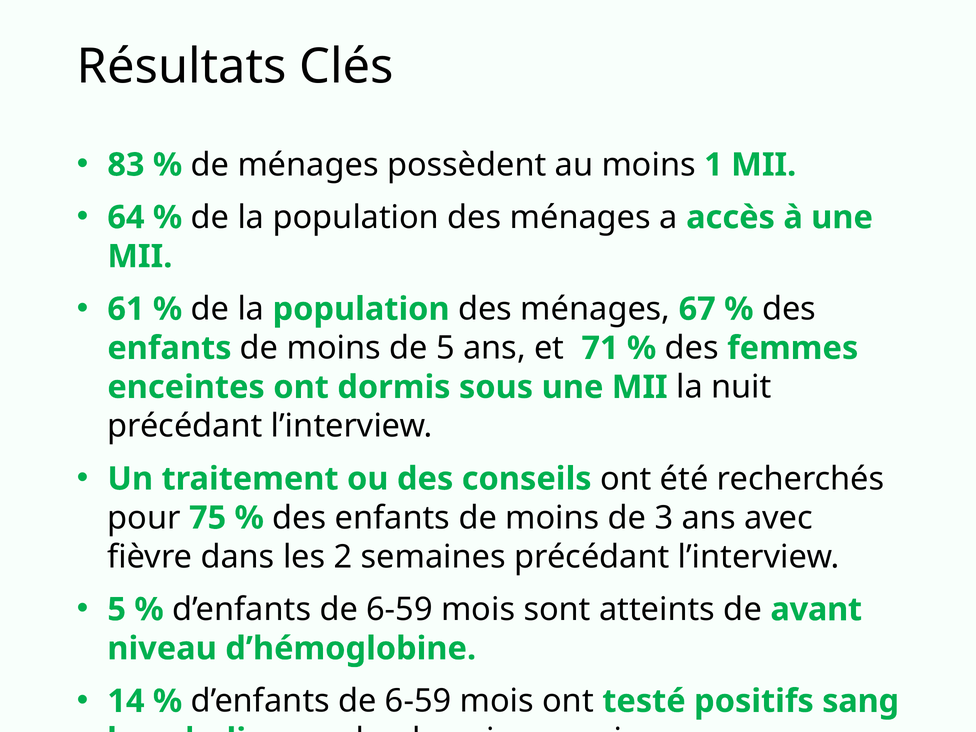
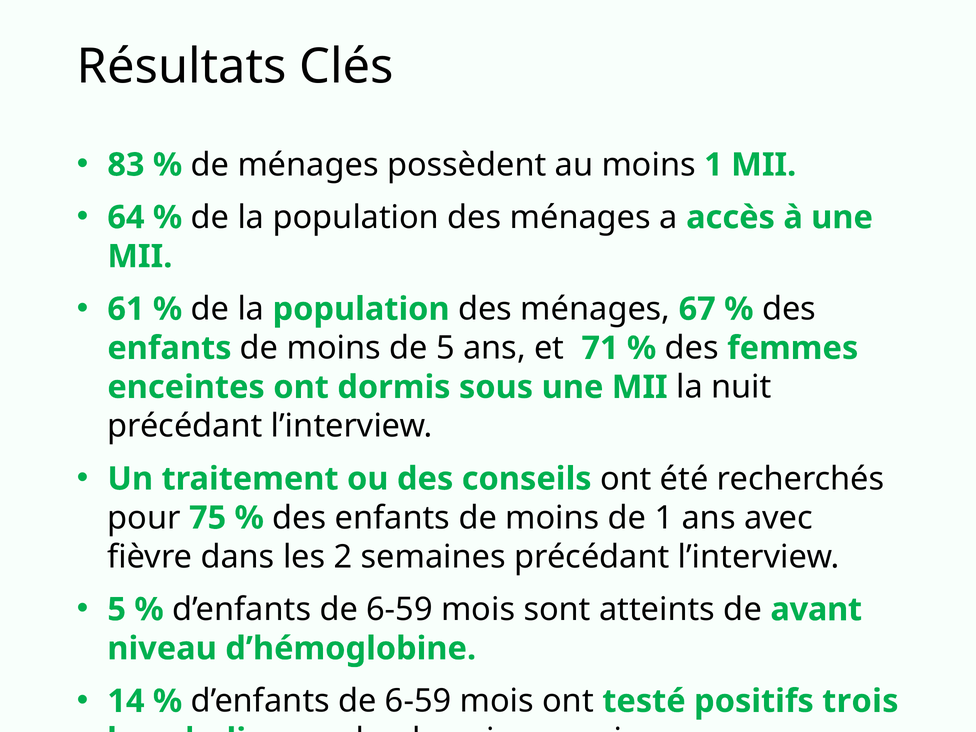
de 3: 3 -> 1
sang: sang -> trois
